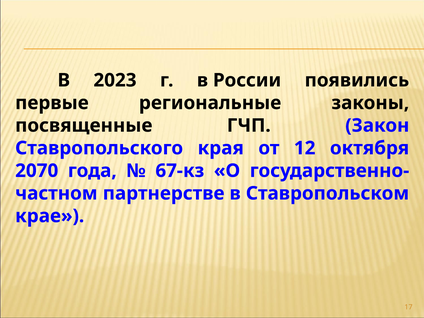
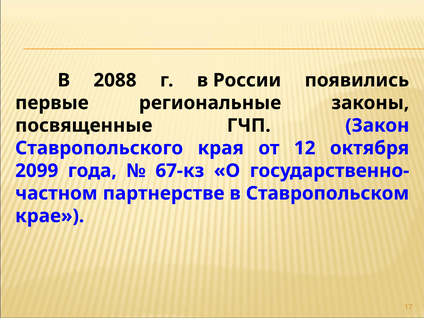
2023: 2023 -> 2088
2070: 2070 -> 2099
